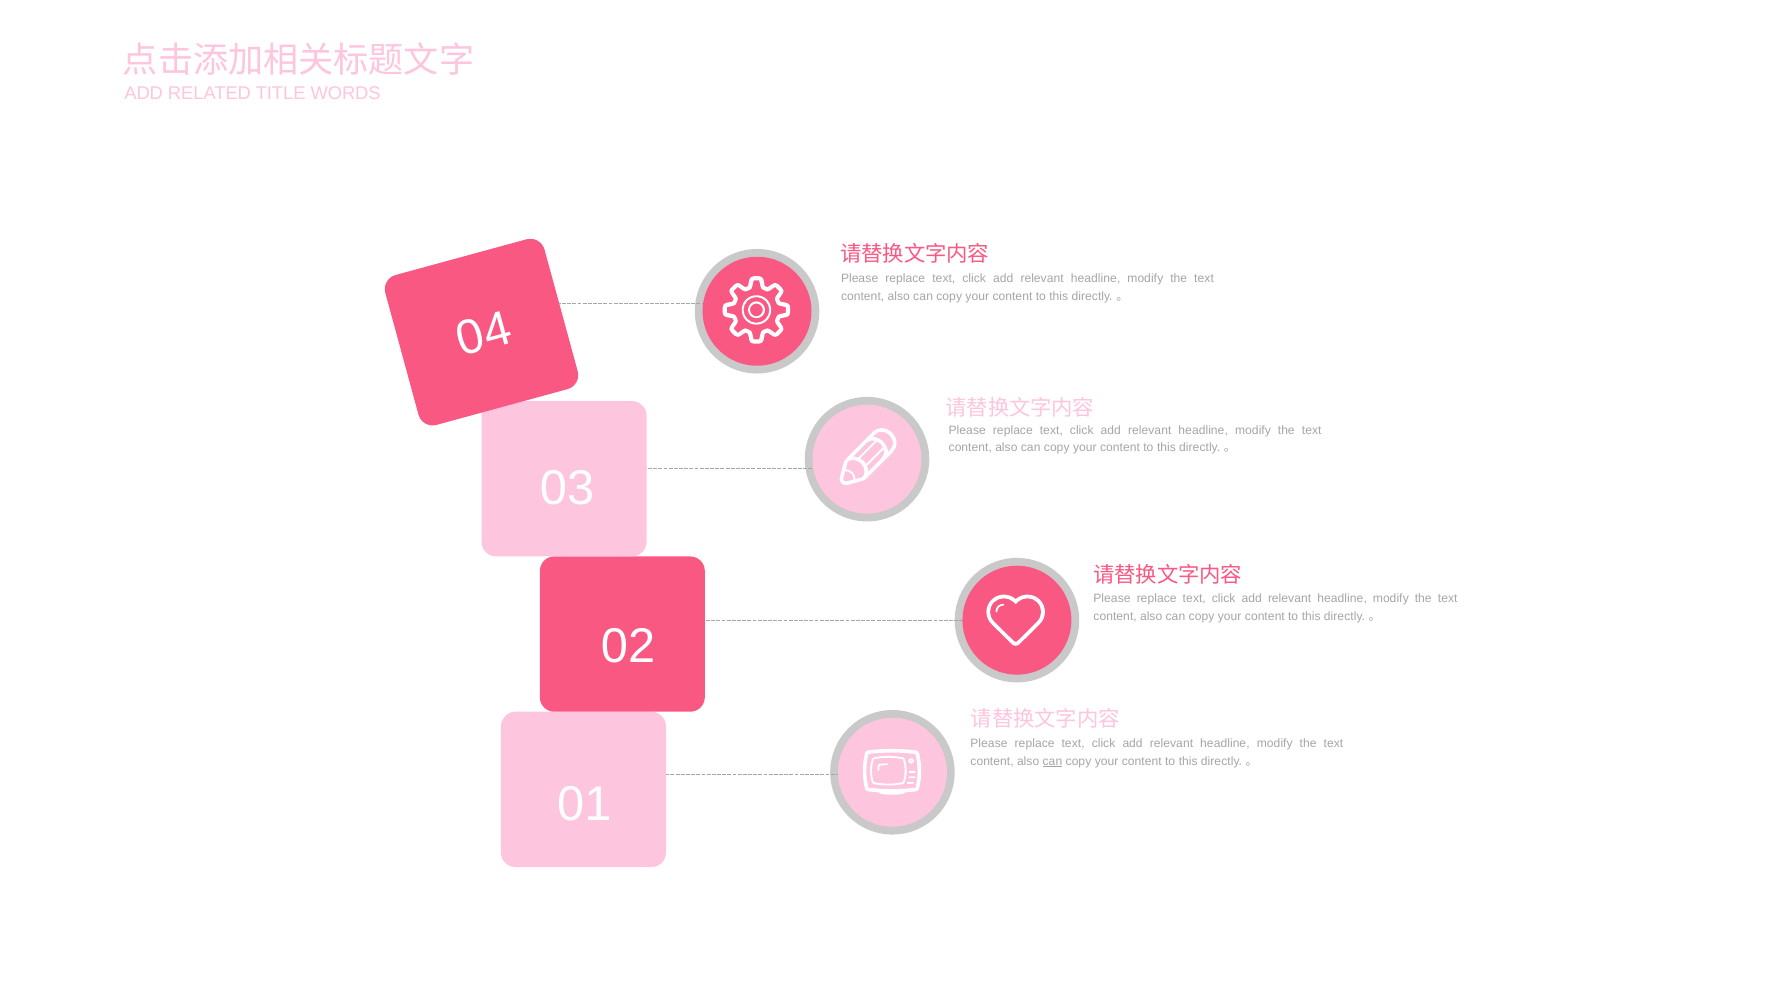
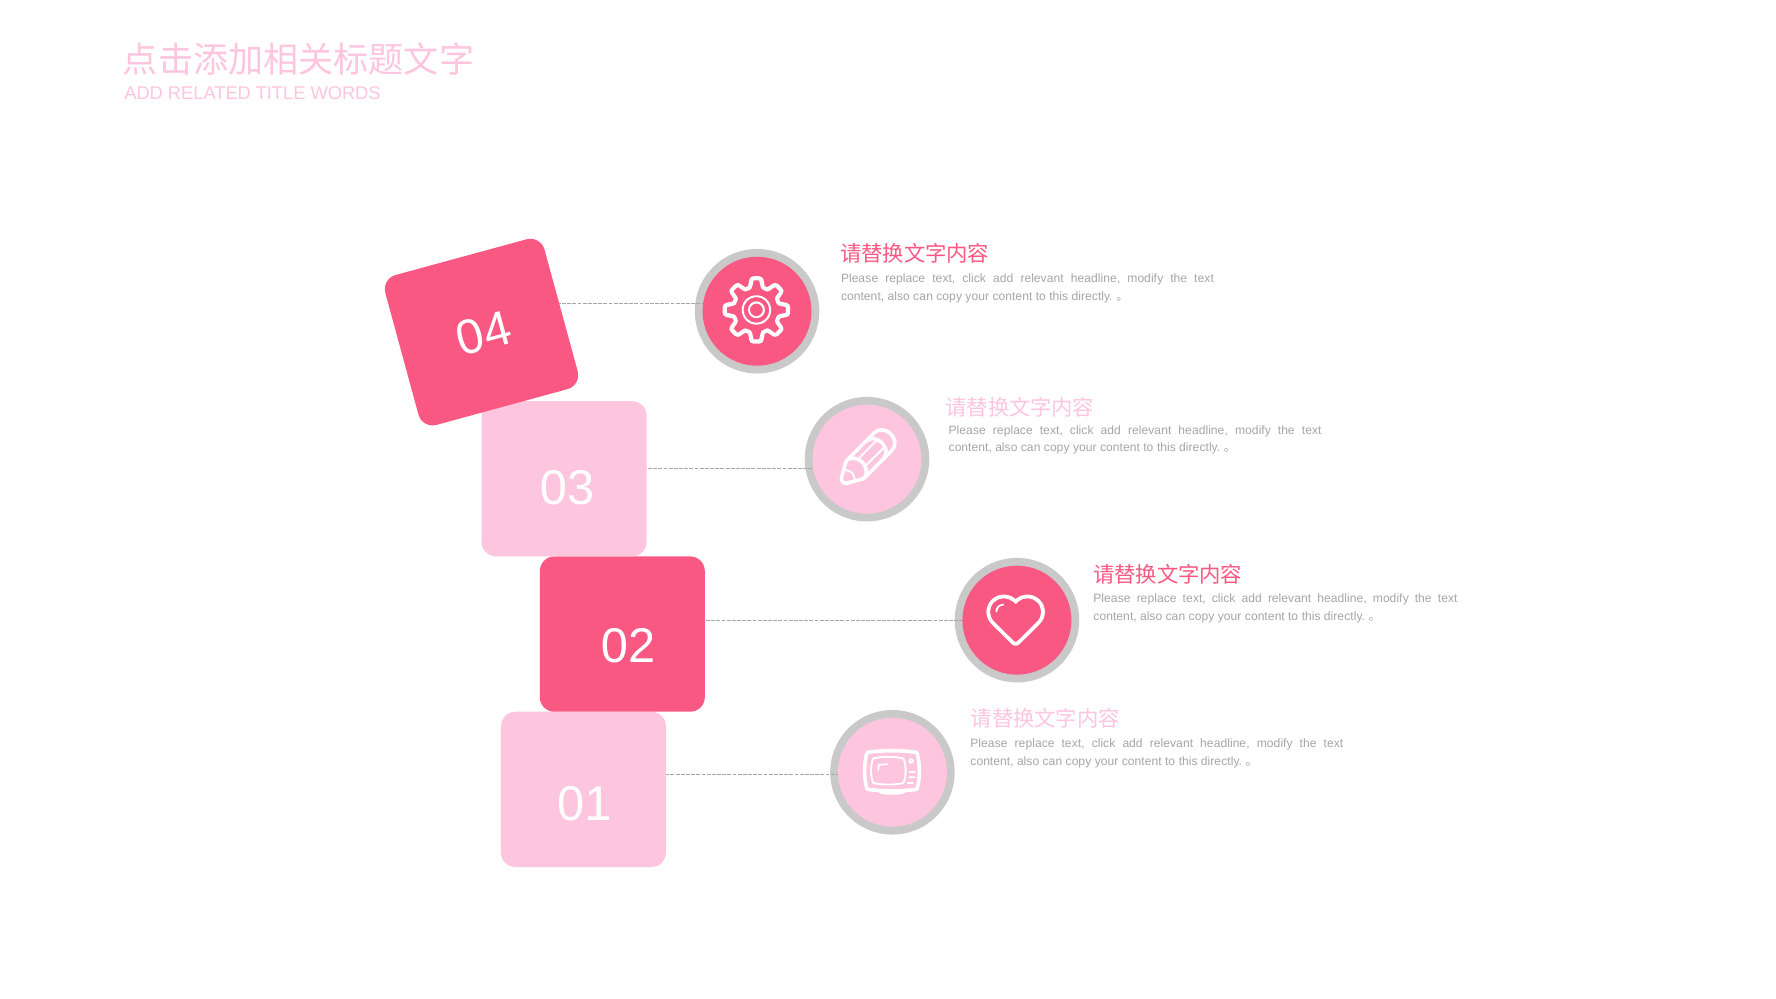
can at (1052, 761) underline: present -> none
